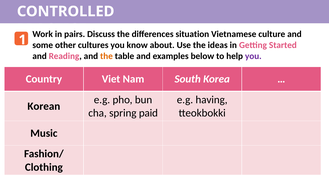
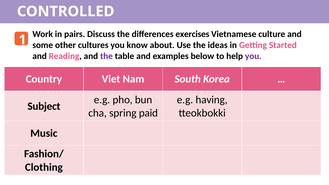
situation: situation -> exercises
the at (106, 56) colour: orange -> purple
Korean: Korean -> Subject
